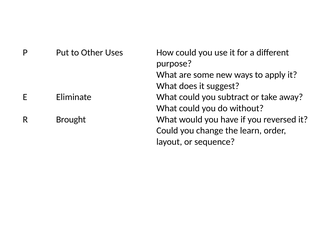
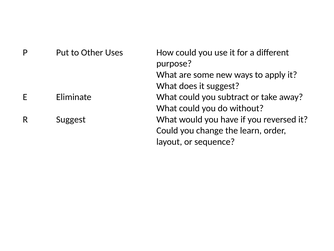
R Brought: Brought -> Suggest
